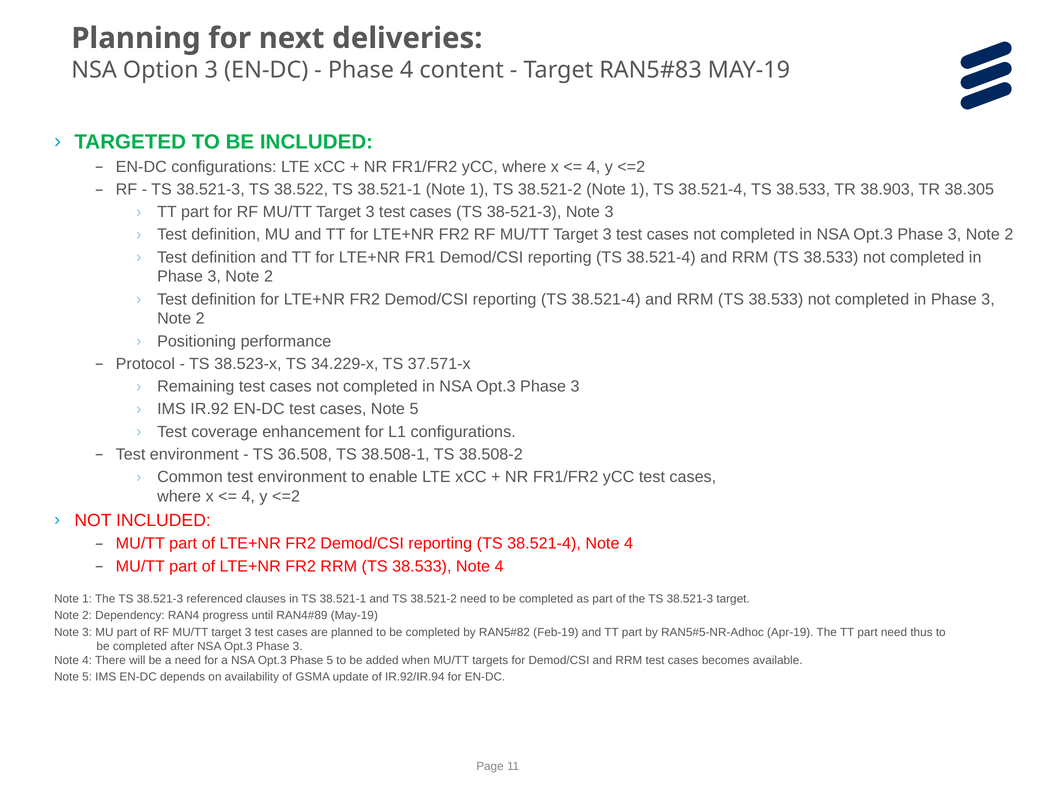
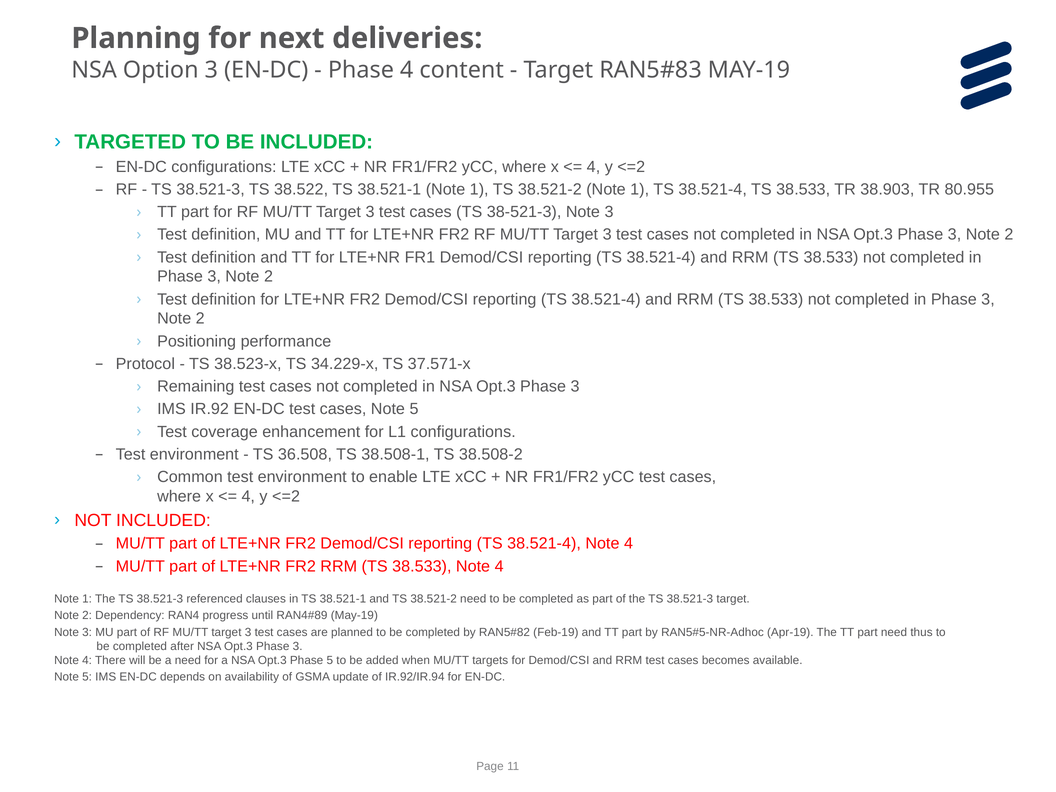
38.305: 38.305 -> 80.955
